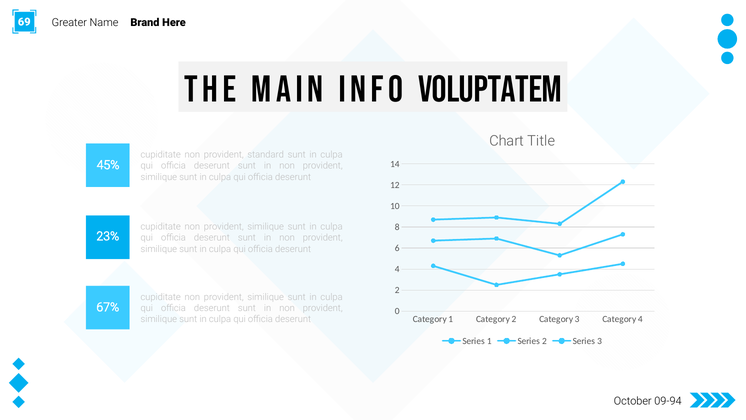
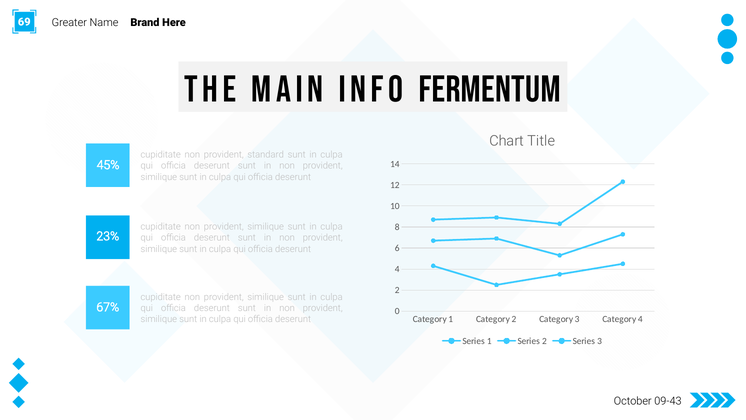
voluptatem: voluptatem -> fermentum
09-94: 09-94 -> 09-43
